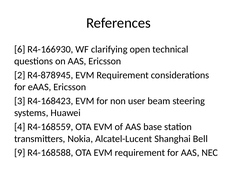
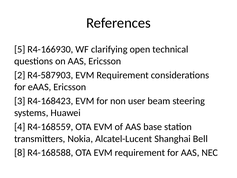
6: 6 -> 5
R4-878945: R4-878945 -> R4-587903
9: 9 -> 8
